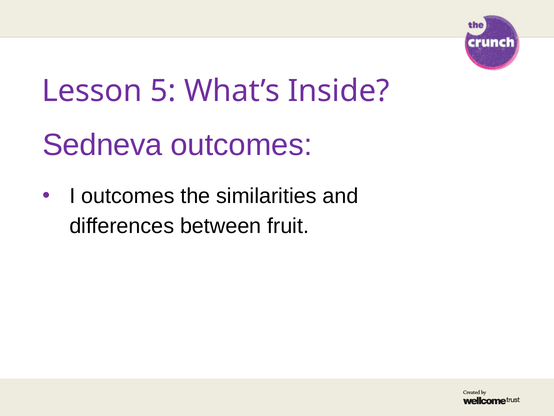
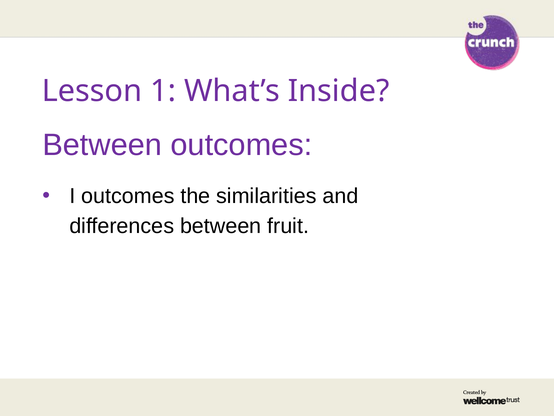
5: 5 -> 1
Sedneva at (102, 145): Sedneva -> Between
